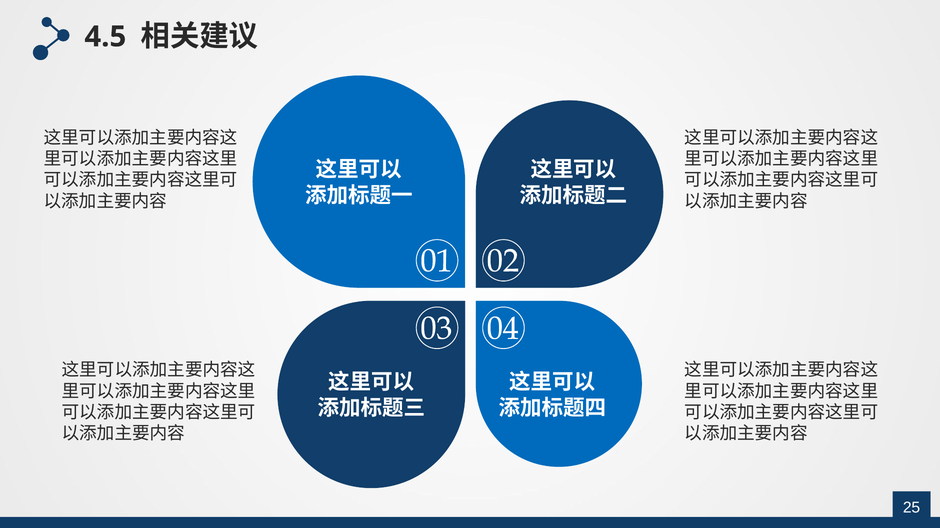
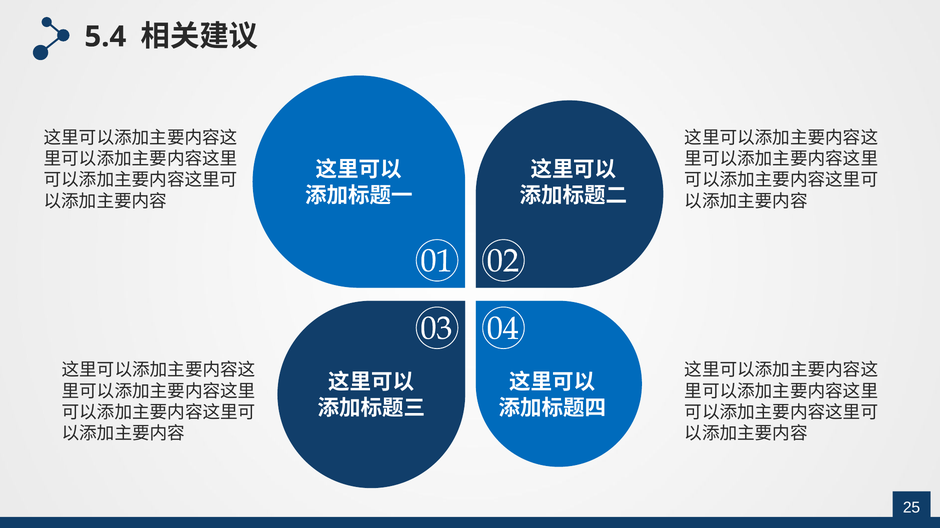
4.5: 4.5 -> 5.4
